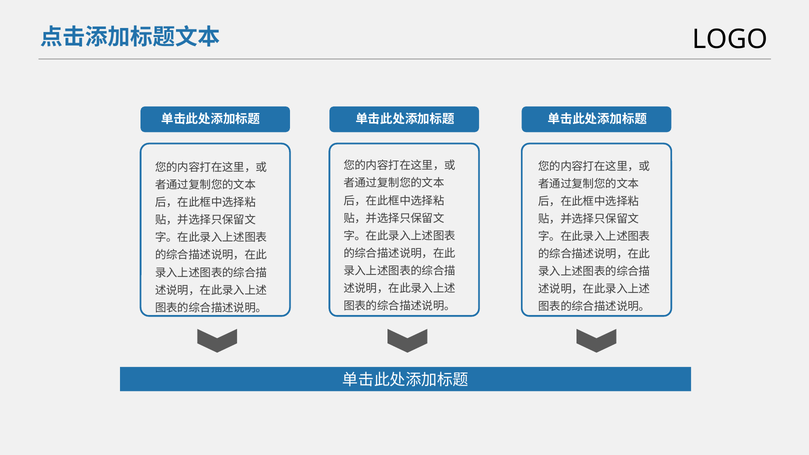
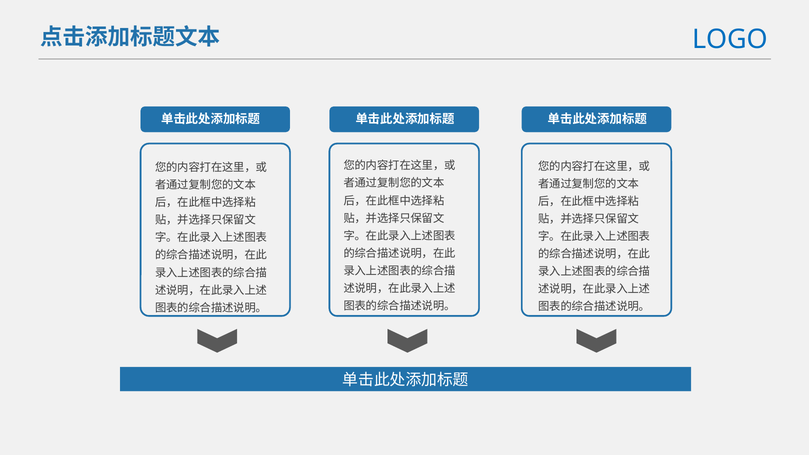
LOGO colour: black -> blue
